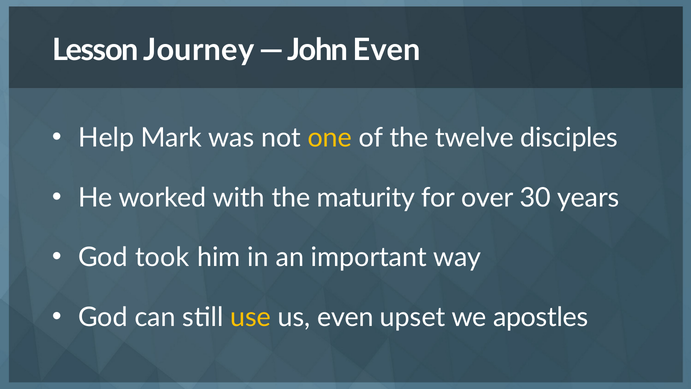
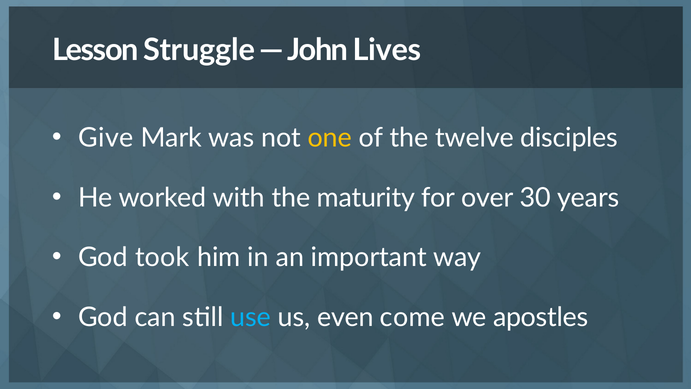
Journey: Journey -> Struggle
John Even: Even -> Lives
Help: Help -> Give
use colour: yellow -> light blue
upset: upset -> come
